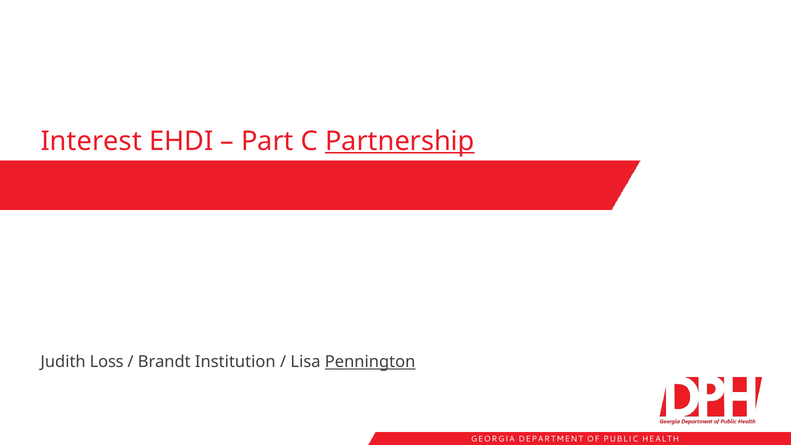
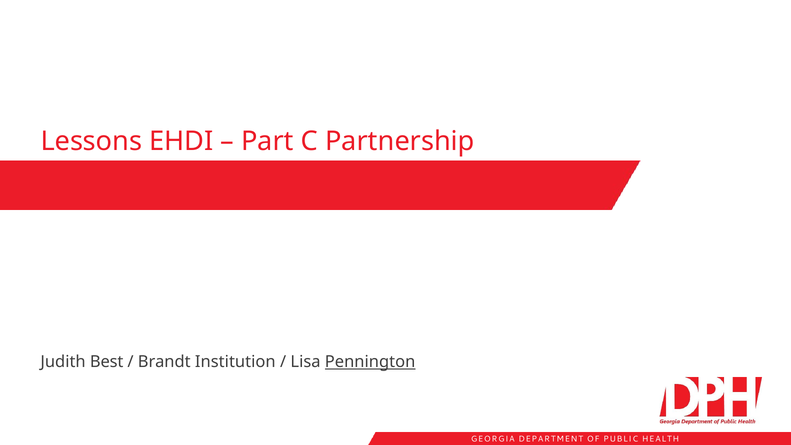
Interest: Interest -> Lessons
Partnership underline: present -> none
Loss: Loss -> Best
